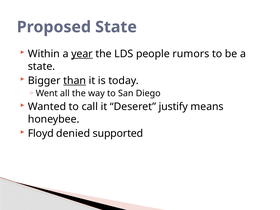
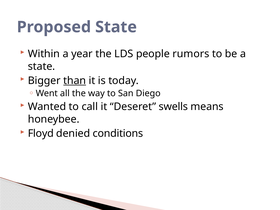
year underline: present -> none
justify: justify -> swells
supported: supported -> conditions
